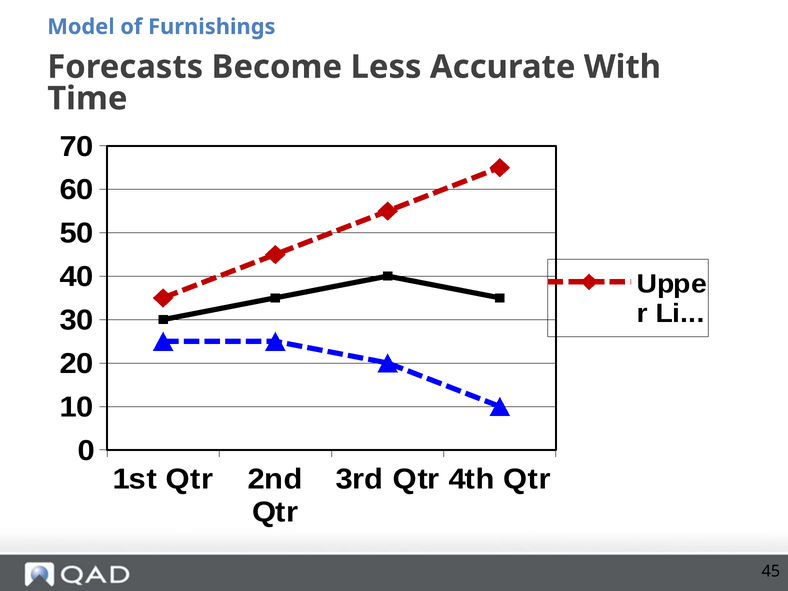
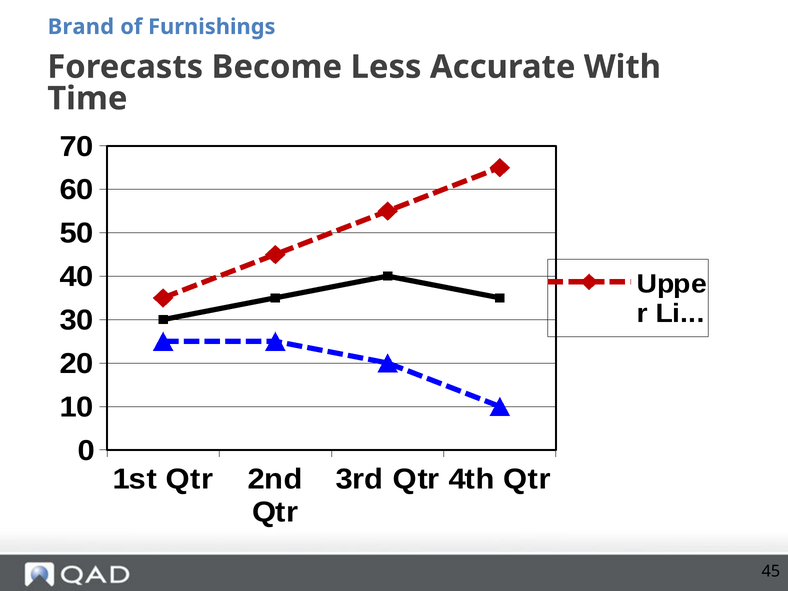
Model: Model -> Brand
